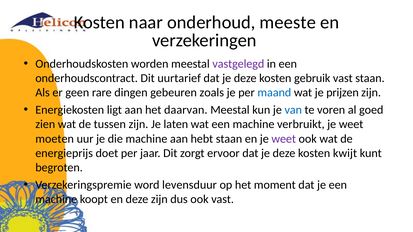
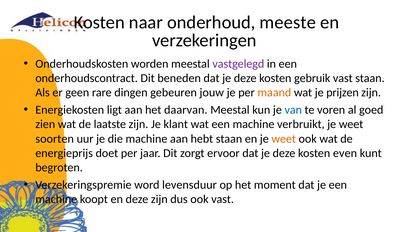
uurtarief: uurtarief -> beneden
zoals: zoals -> jouw
maand colour: blue -> orange
tussen: tussen -> laatste
laten: laten -> klant
moeten: moeten -> soorten
weet at (284, 139) colour: purple -> orange
kwijt: kwijt -> even
